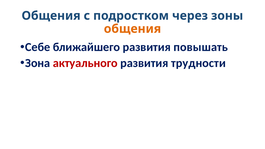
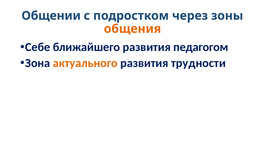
Общения at (51, 16): Общения -> Общении
повышать: повышать -> педагогом
актуального colour: red -> orange
